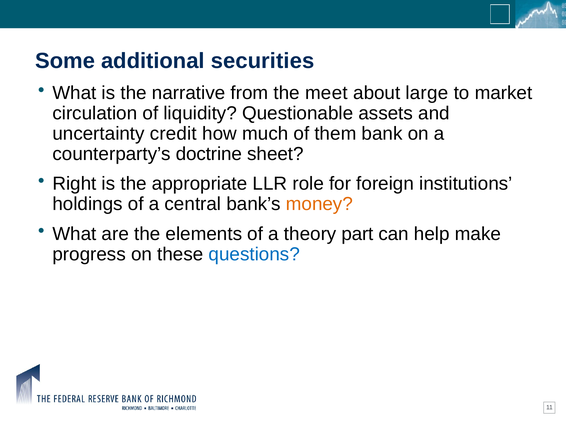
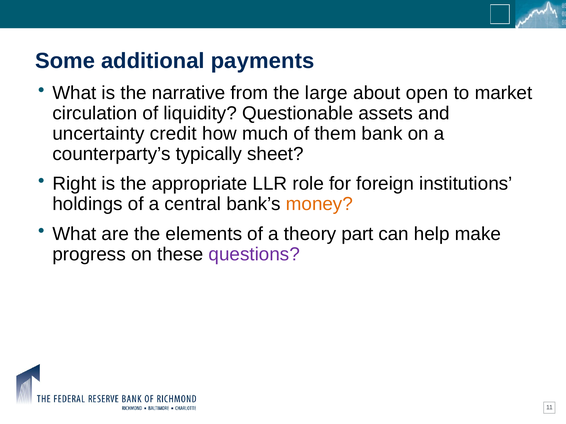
securities: securities -> payments
meet: meet -> large
large: large -> open
doctrine: doctrine -> typically
questions colour: blue -> purple
